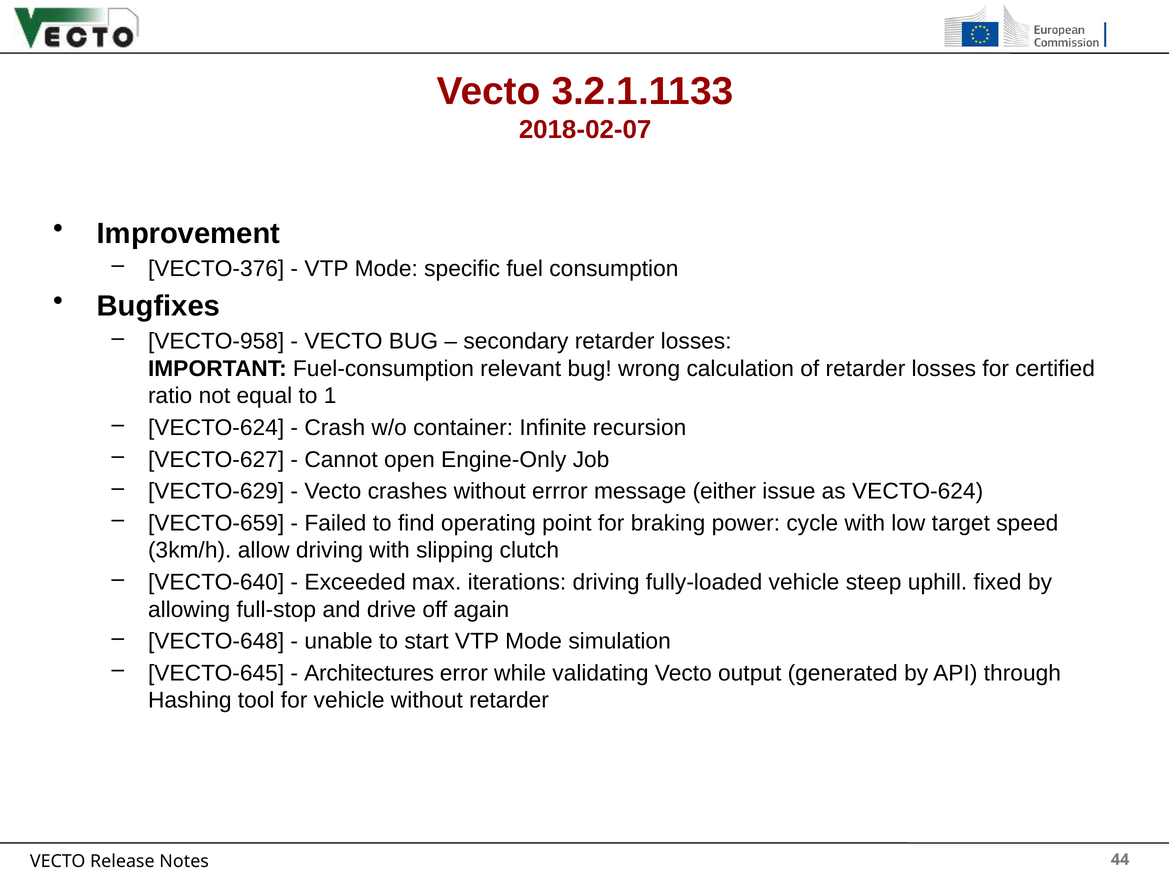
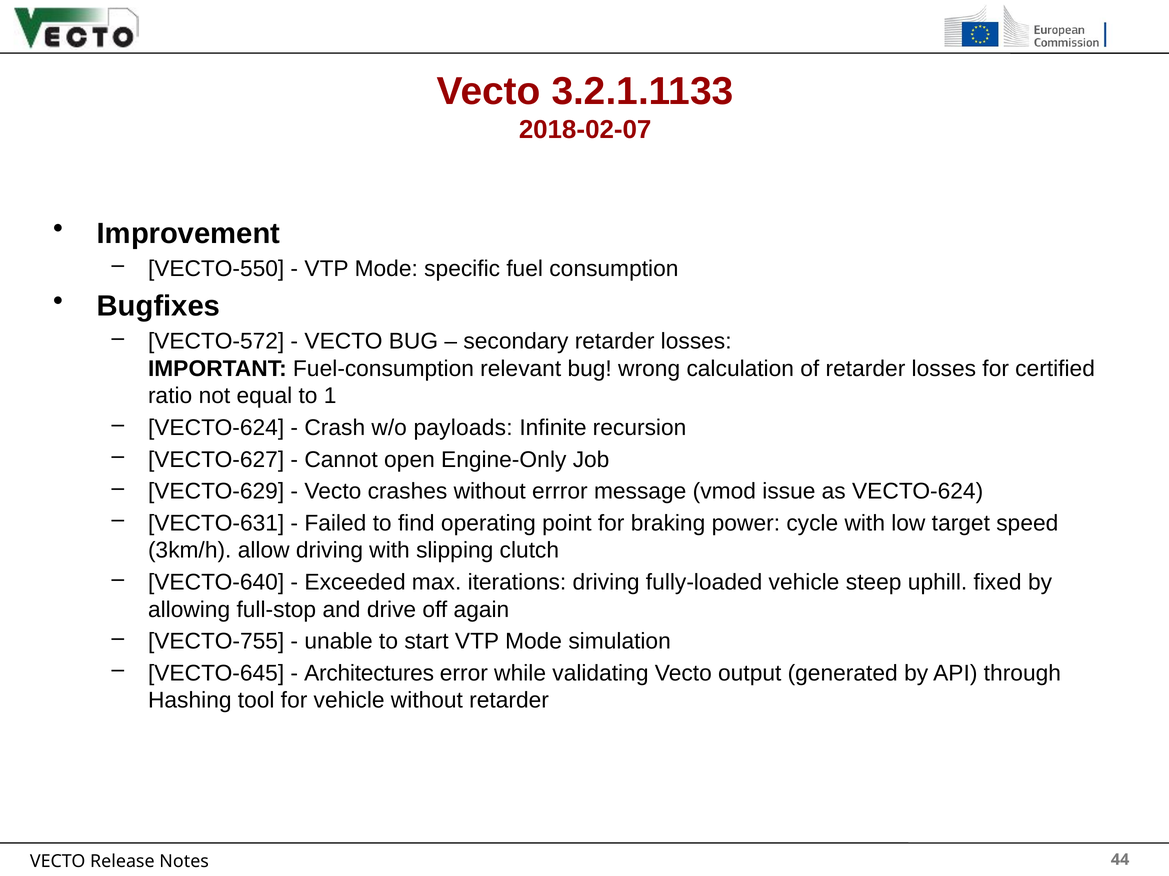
VECTO-376: VECTO-376 -> VECTO-550
VECTO-958: VECTO-958 -> VECTO-572
container: container -> payloads
either: either -> vmod
VECTO-659: VECTO-659 -> VECTO-631
VECTO-648: VECTO-648 -> VECTO-755
